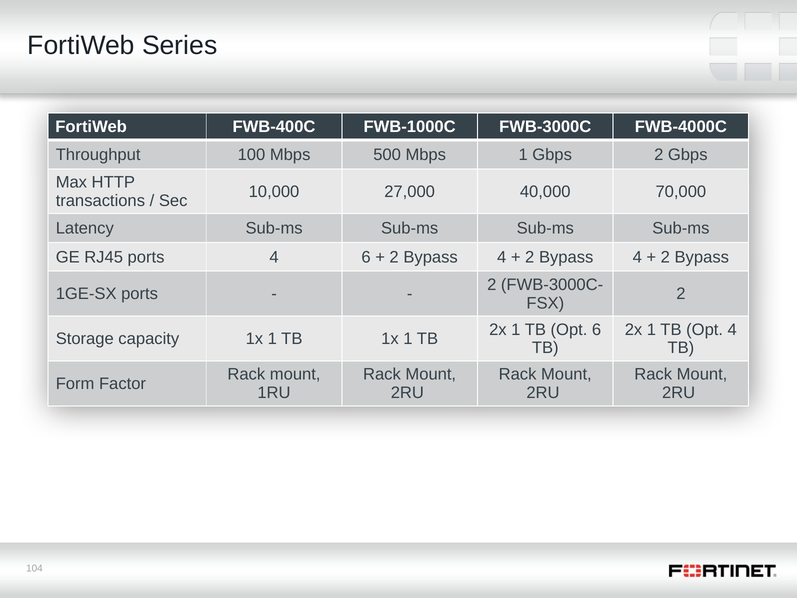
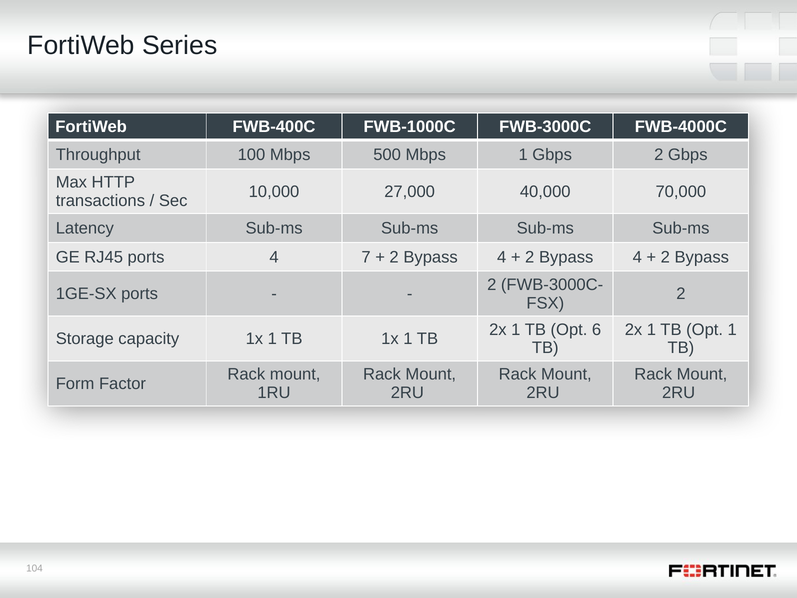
4 6: 6 -> 7
Opt 4: 4 -> 1
